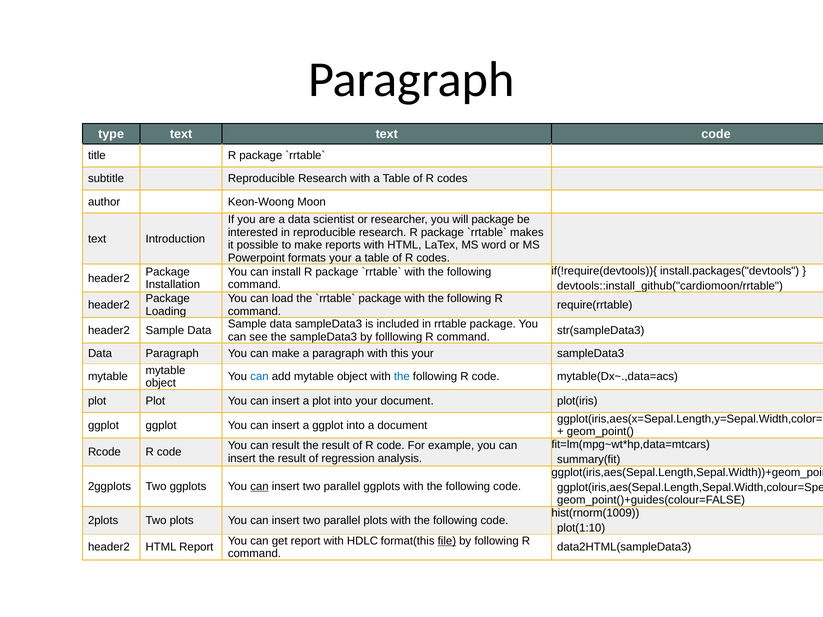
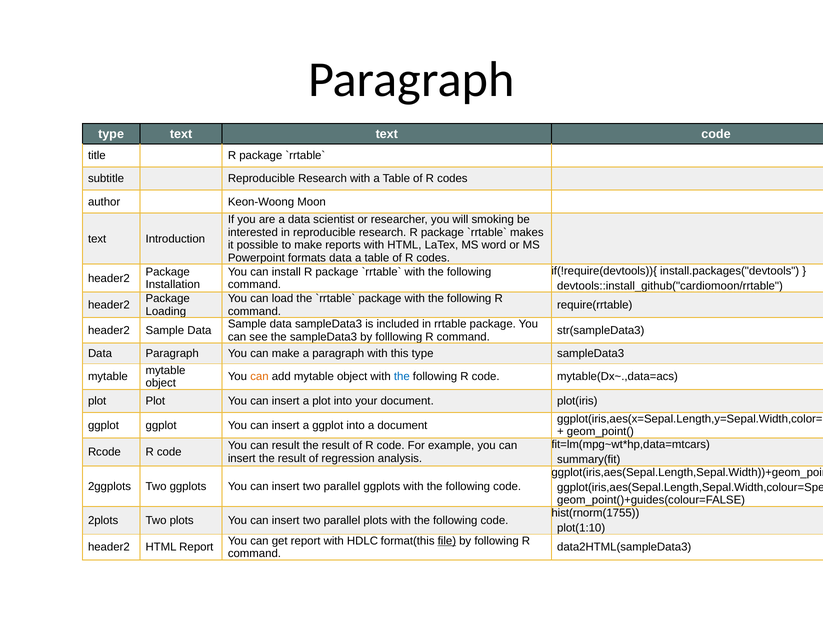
will package: package -> smoking
formats your: your -> data
this your: your -> type
can at (259, 377) colour: blue -> orange
can at (259, 486) underline: present -> none
hist(rnorm(1009: hist(rnorm(1009 -> hist(rnorm(1755
